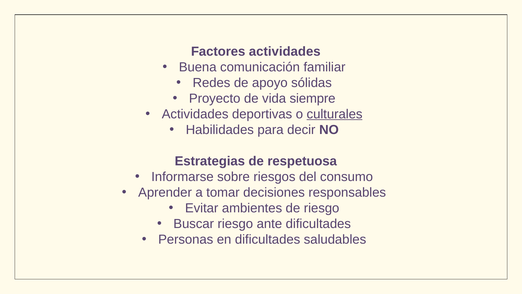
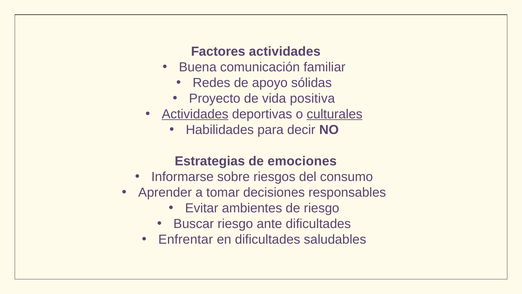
siempre: siempre -> positiva
Actividades at (195, 114) underline: none -> present
respetuosa: respetuosa -> emociones
Personas: Personas -> Enfrentar
